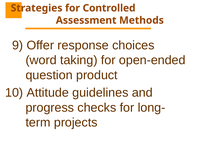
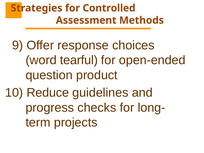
taking: taking -> tearful
Attitude: Attitude -> Reduce
